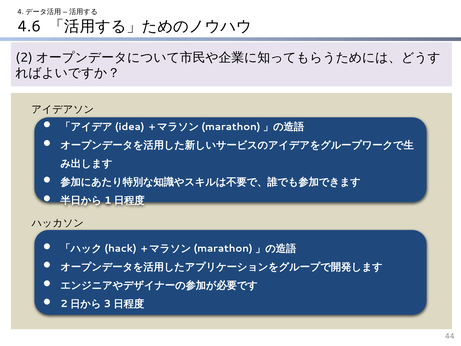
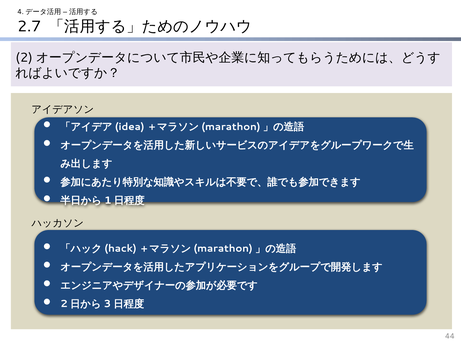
4.6: 4.6 -> 2.7
